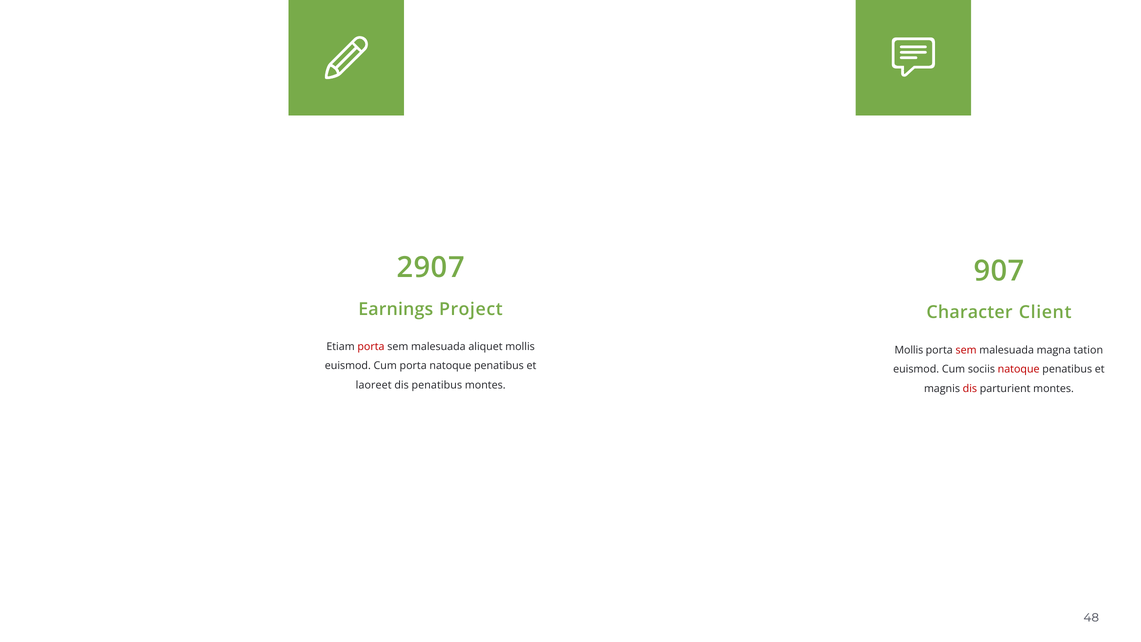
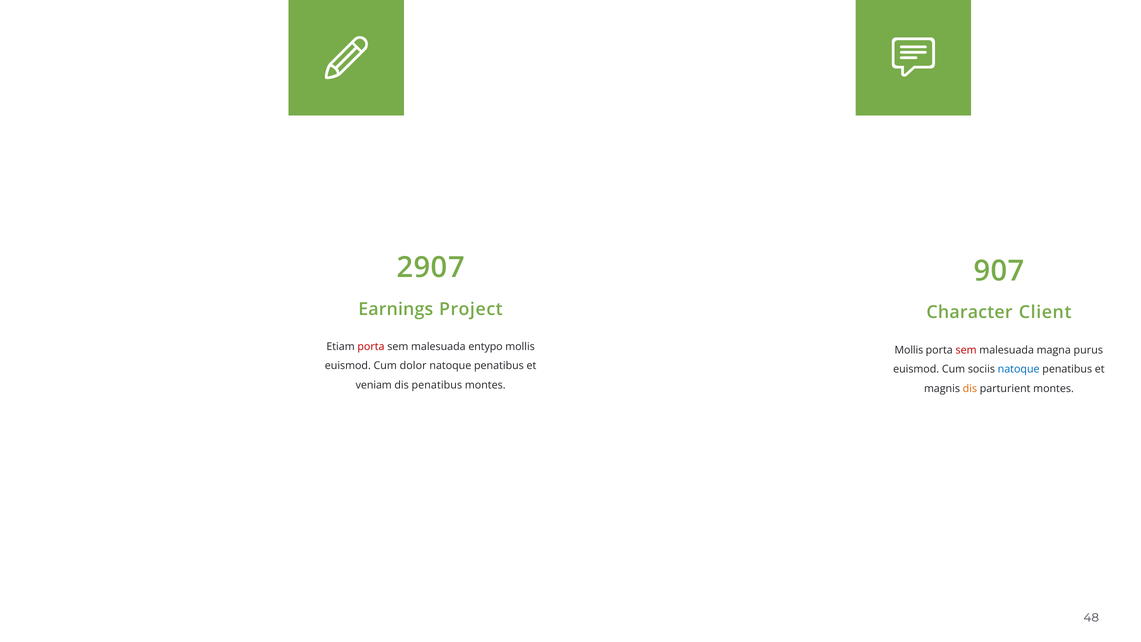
aliquet: aliquet -> entypo
tation: tation -> purus
Cum porta: porta -> dolor
natoque at (1019, 369) colour: red -> blue
laoreet: laoreet -> veniam
dis at (970, 388) colour: red -> orange
